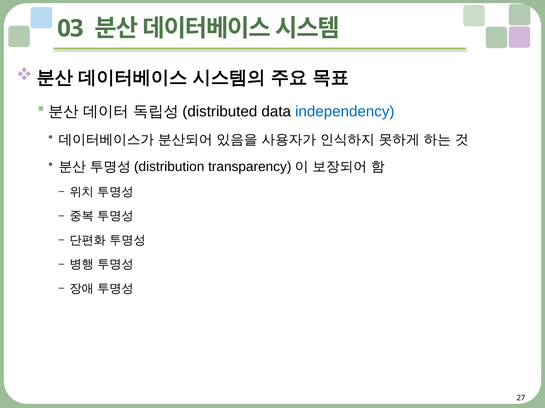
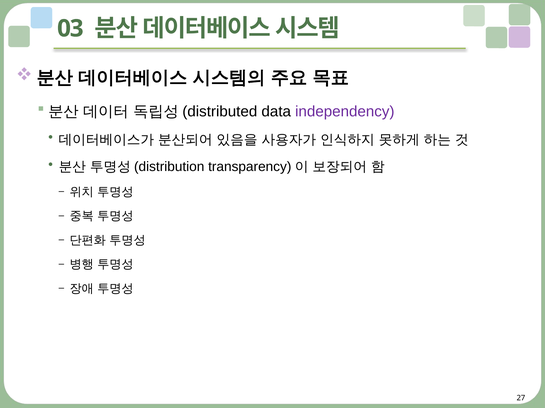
independency colour: blue -> purple
